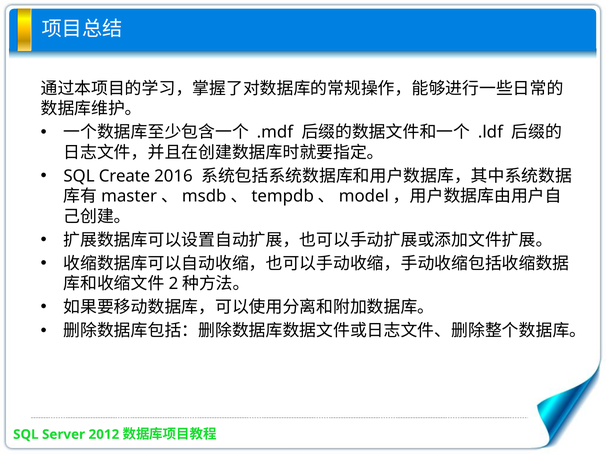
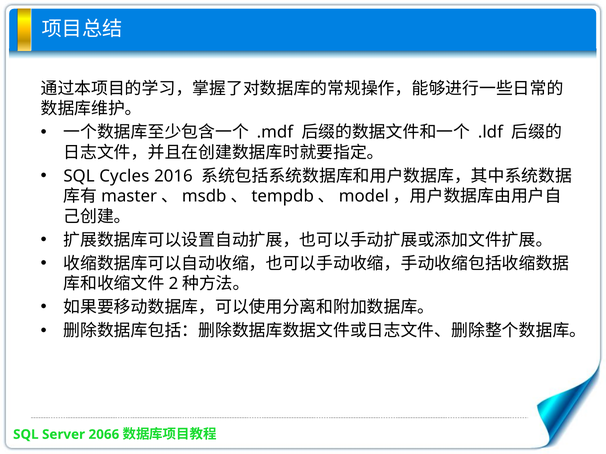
Create: Create -> Cycles
2012: 2012 -> 2066
